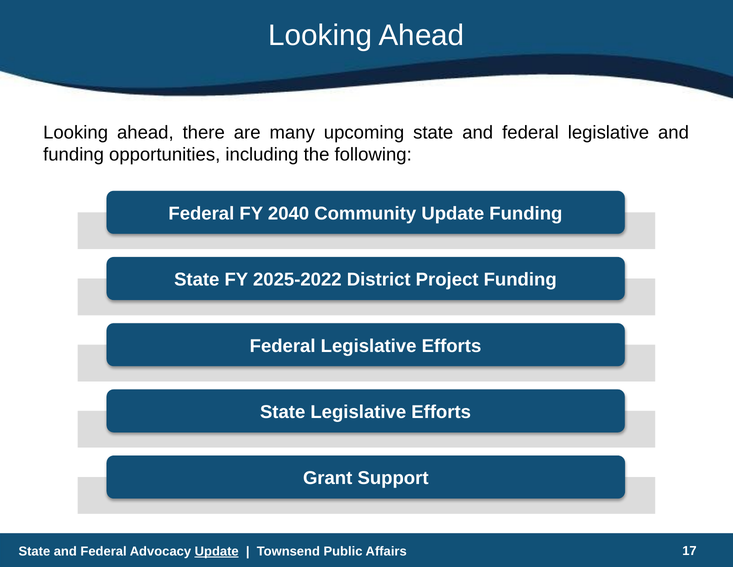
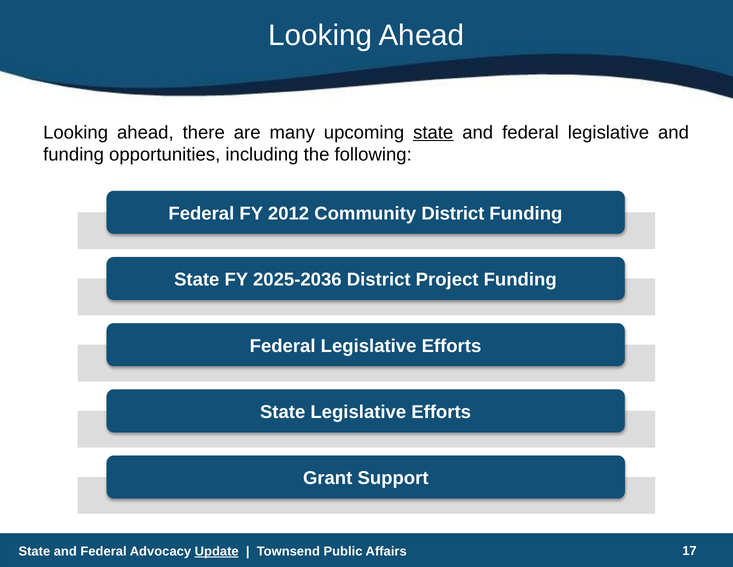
state at (433, 132) underline: none -> present
2040: 2040 -> 2012
Community Update: Update -> District
2025-2022: 2025-2022 -> 2025-2036
